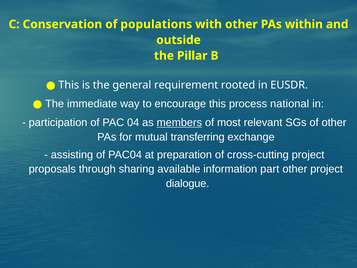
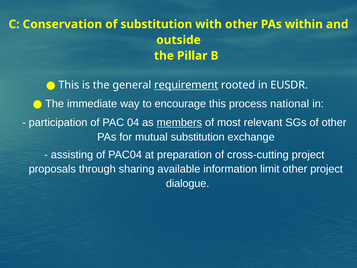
of populations: populations -> substitution
requirement underline: none -> present
mutual transferring: transferring -> substitution
part: part -> limit
